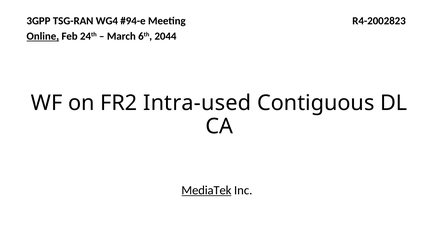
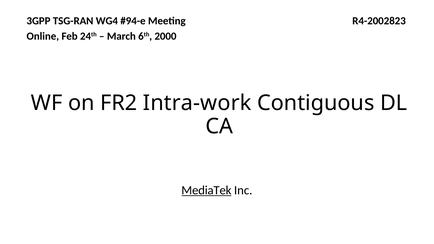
Online underline: present -> none
2044: 2044 -> 2000
Intra-used: Intra-used -> Intra-work
